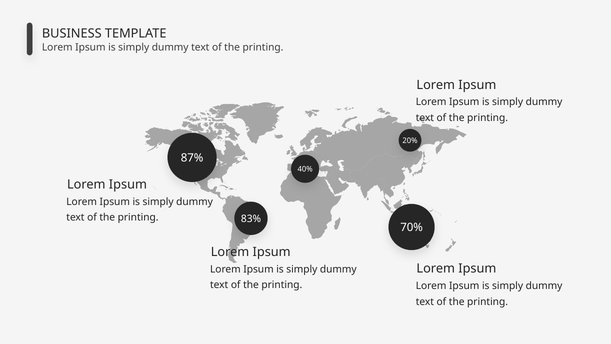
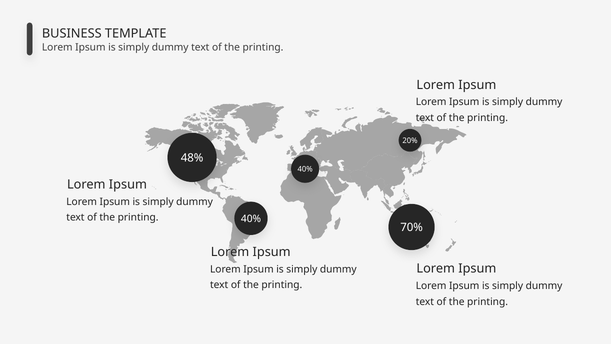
87%: 87% -> 48%
83% at (251, 219): 83% -> 40%
